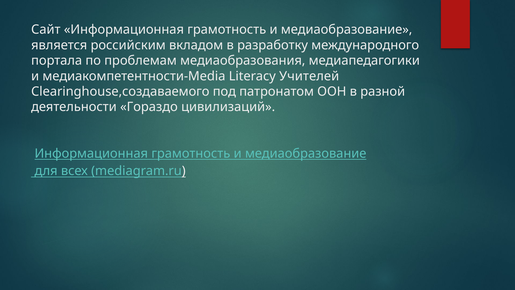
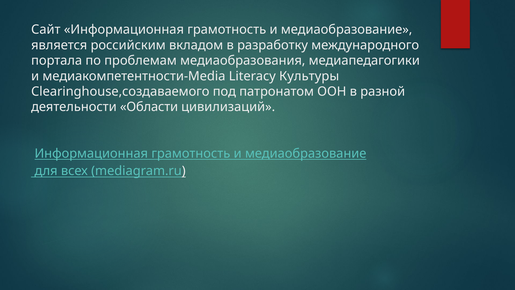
Учителей: Учителей -> Культуры
Гораздо: Гораздо -> Области
